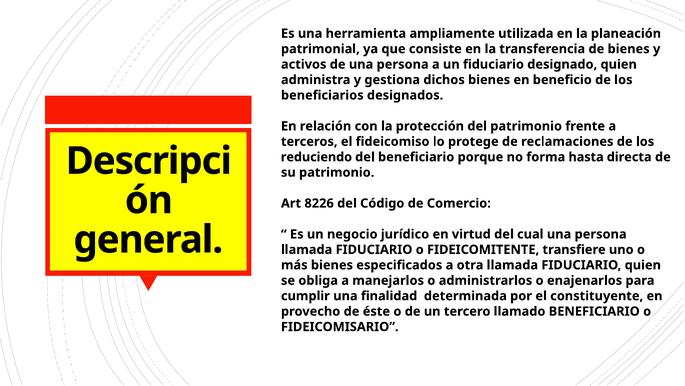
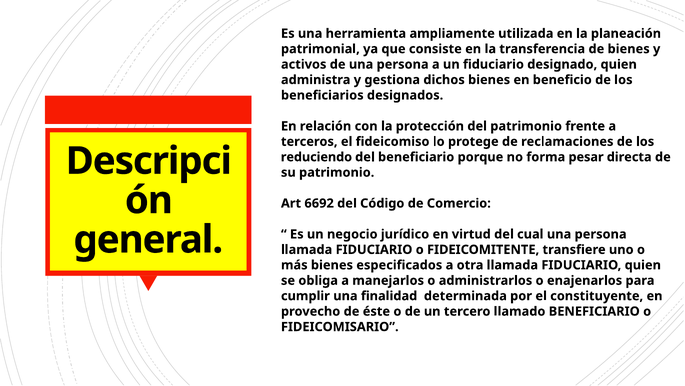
hasta: hasta -> pesar
8226: 8226 -> 6692
